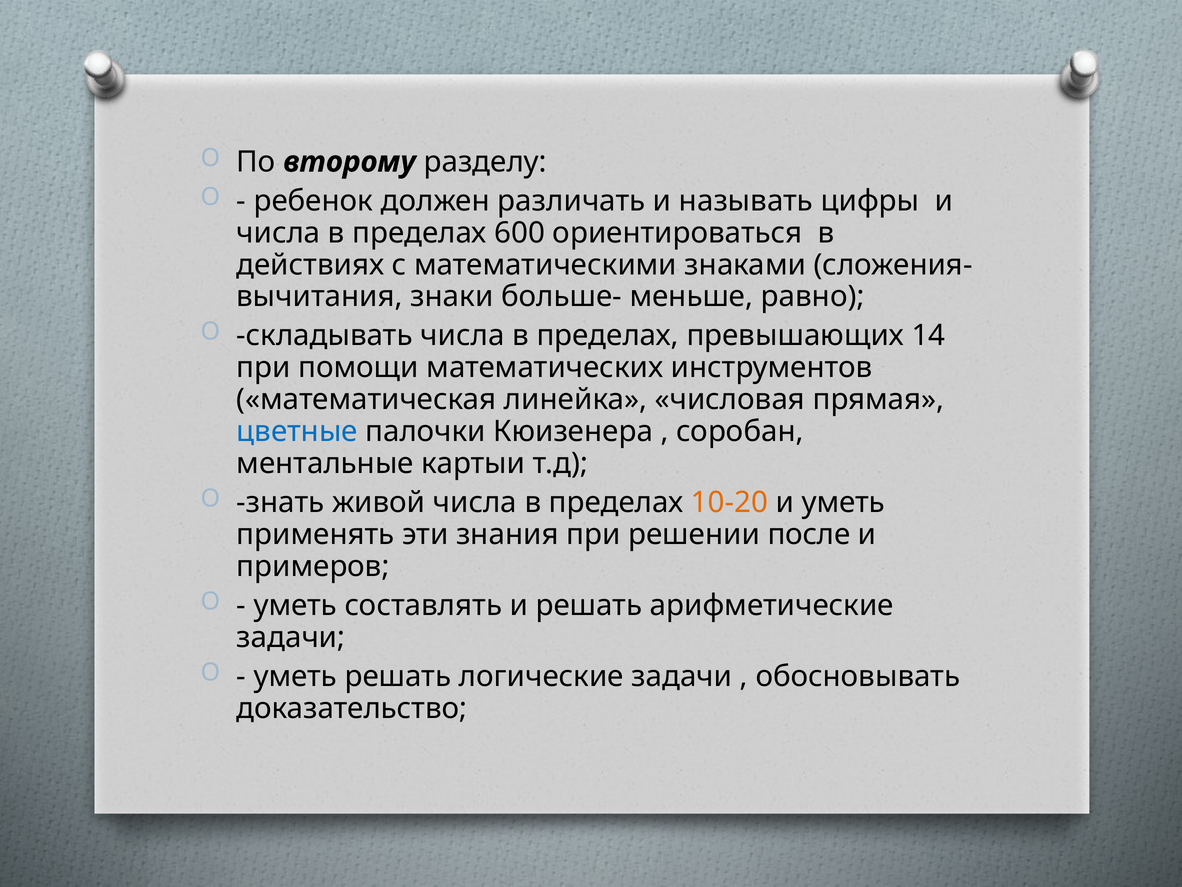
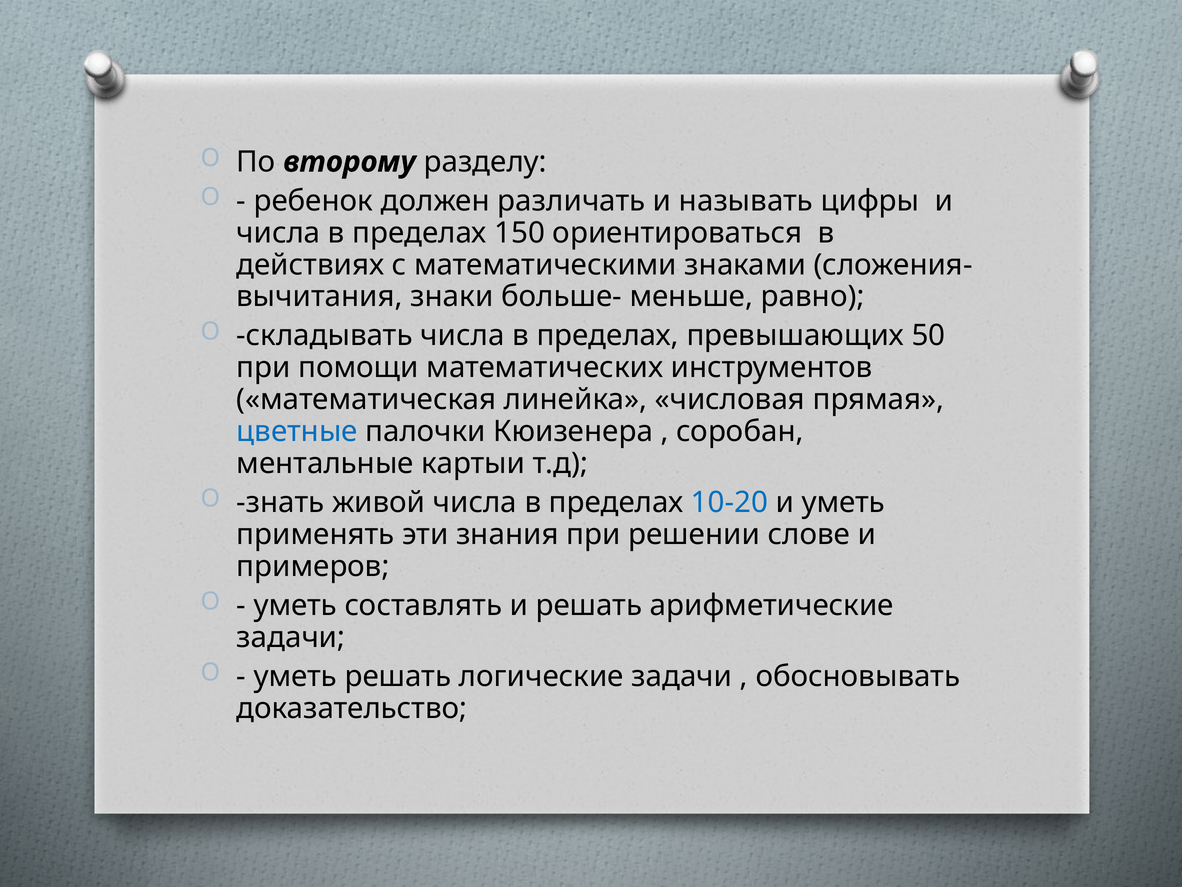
600: 600 -> 150
14: 14 -> 50
10-20 colour: orange -> blue
после: после -> слове
